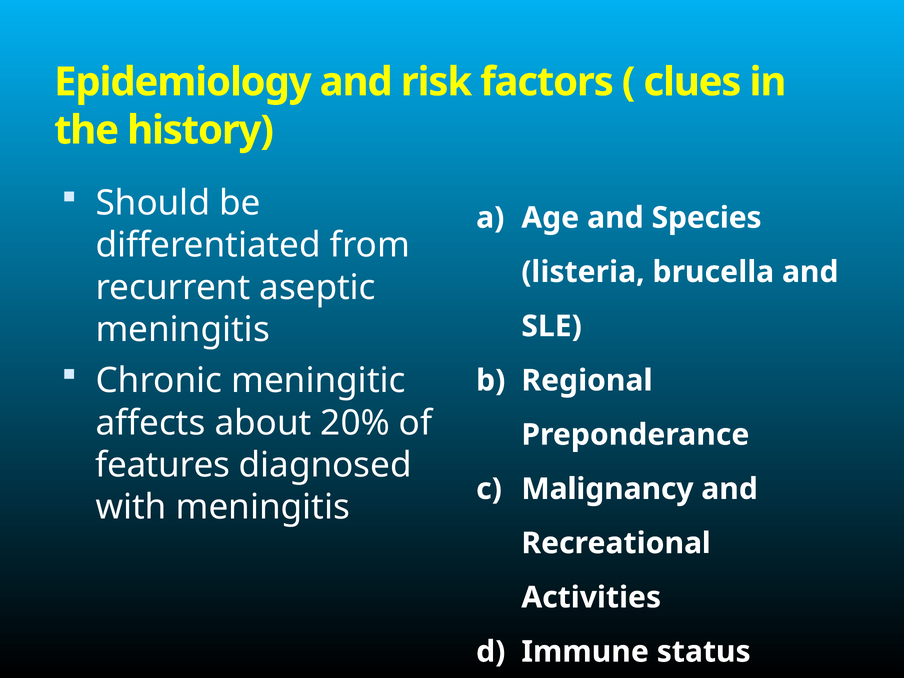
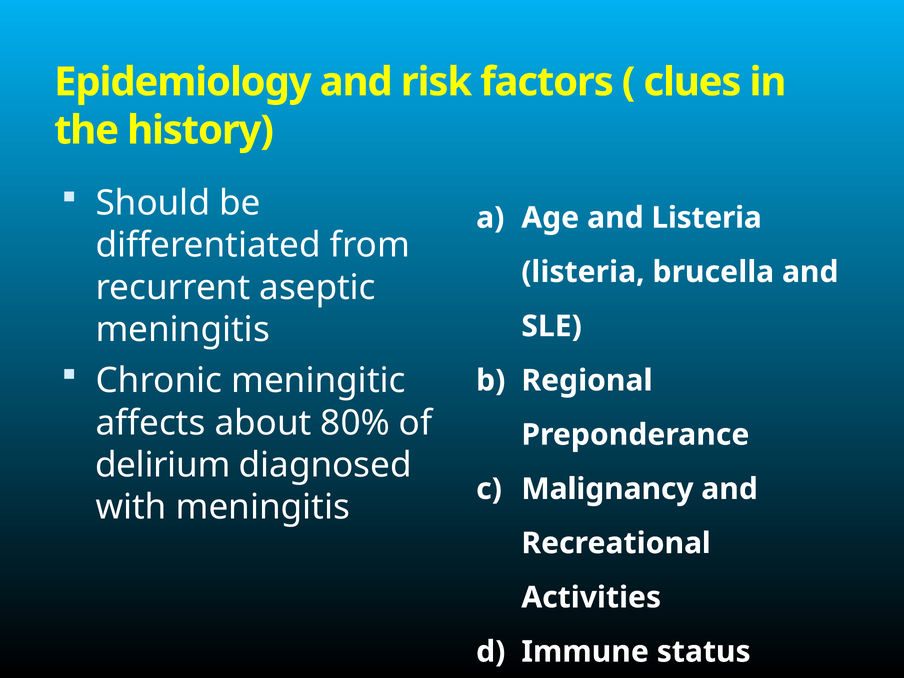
and Species: Species -> Listeria
20%: 20% -> 80%
features: features -> delirium
